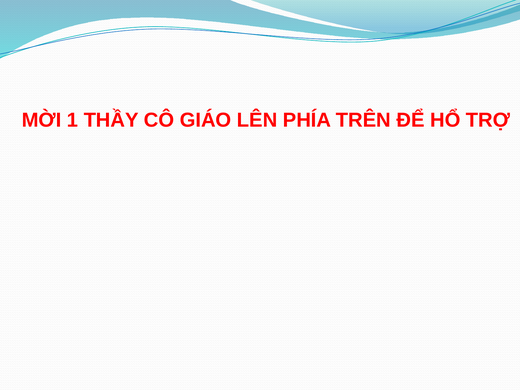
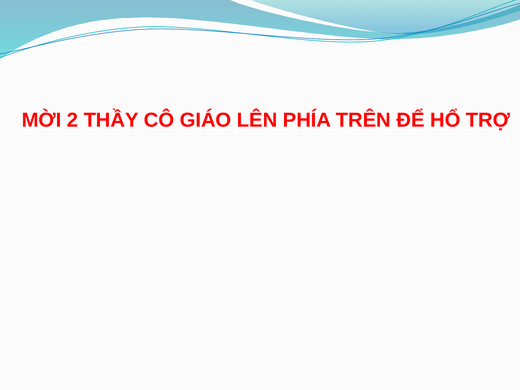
1: 1 -> 2
